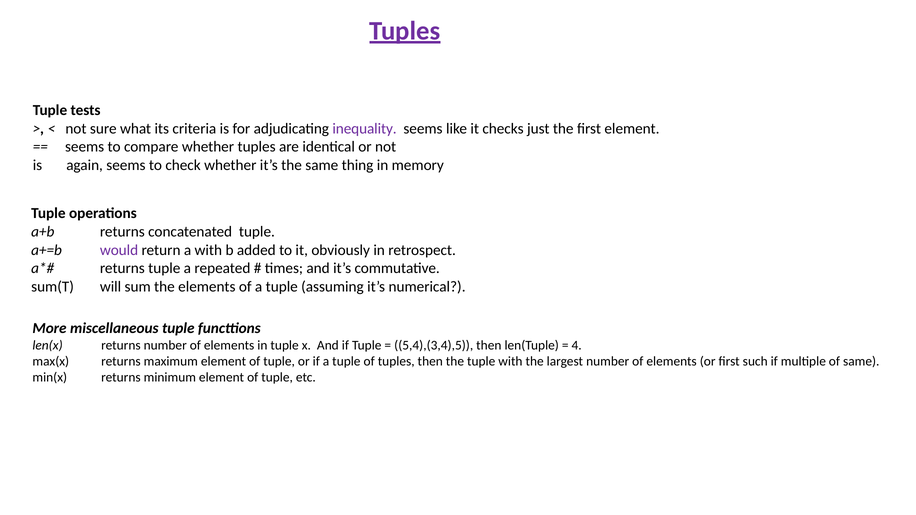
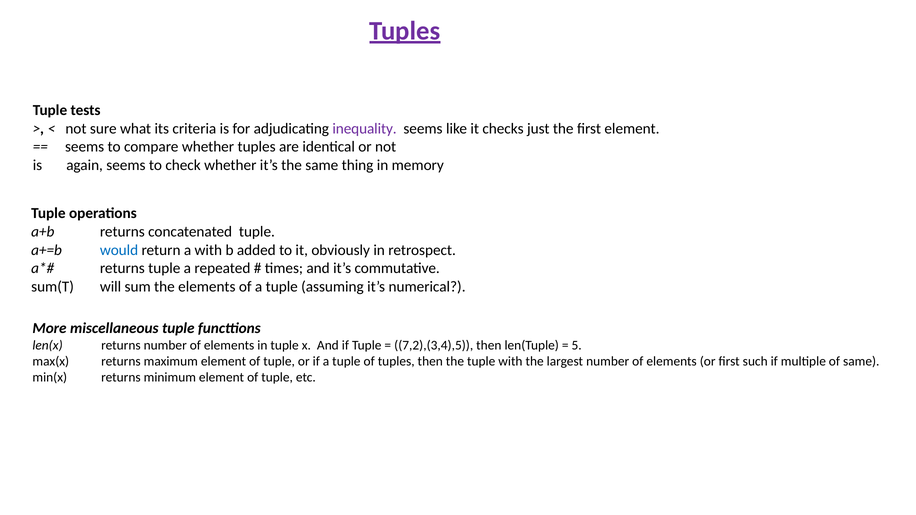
would colour: purple -> blue
5,4),(3,4),5: 5,4),(3,4),5 -> 7,2),(3,4),5
4: 4 -> 5
